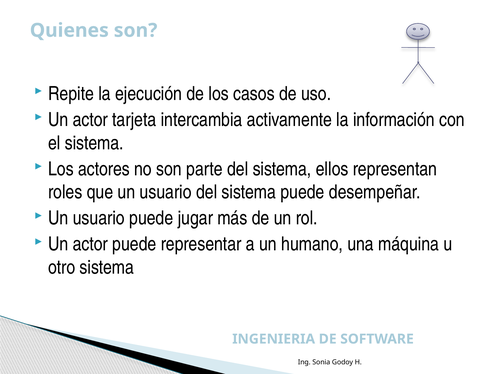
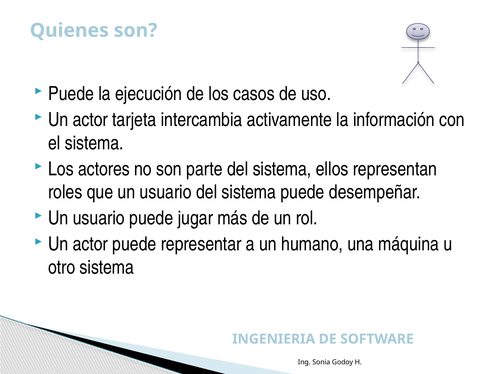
Repite at (71, 94): Repite -> Puede
